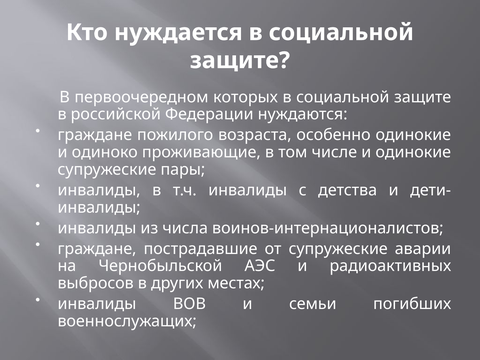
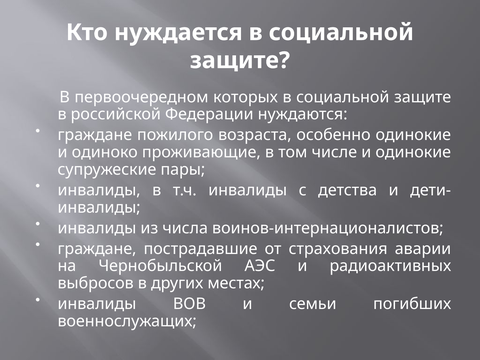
от супружеские: супружеские -> страхования
